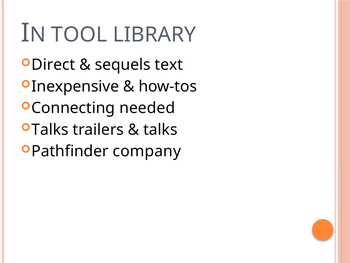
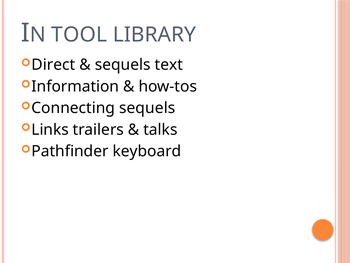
Inexpensive: Inexpensive -> Information
Connecting needed: needed -> sequels
Talks at (50, 129): Talks -> Links
company: company -> keyboard
